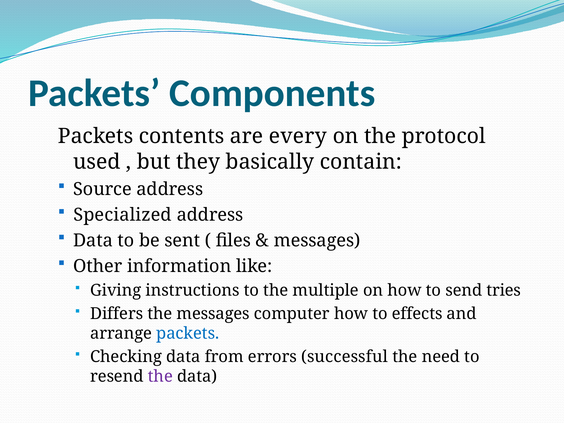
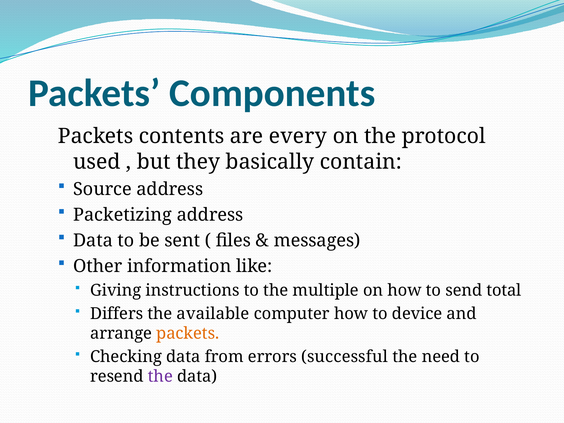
Specialized: Specialized -> Packetizing
tries: tries -> total
the messages: messages -> available
effects: effects -> device
packets at (188, 333) colour: blue -> orange
